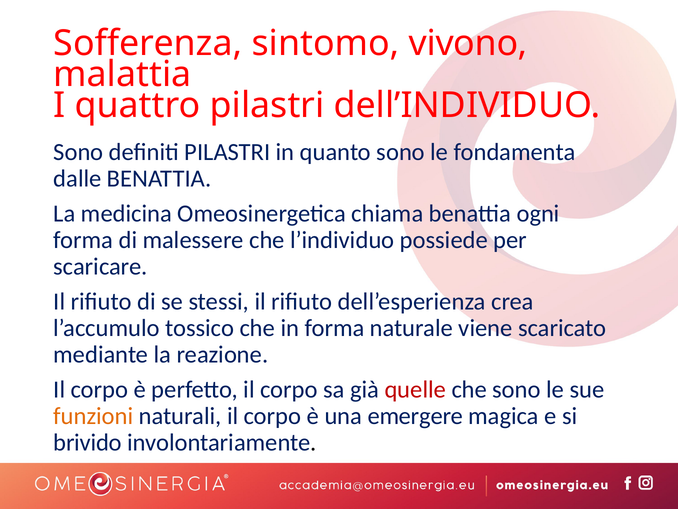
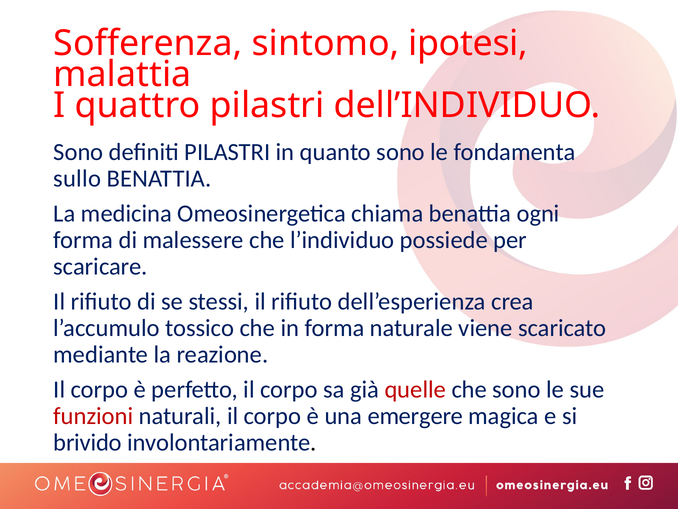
vivono: vivono -> ipotesi
dalle: dalle -> sullo
funzioni colour: orange -> red
